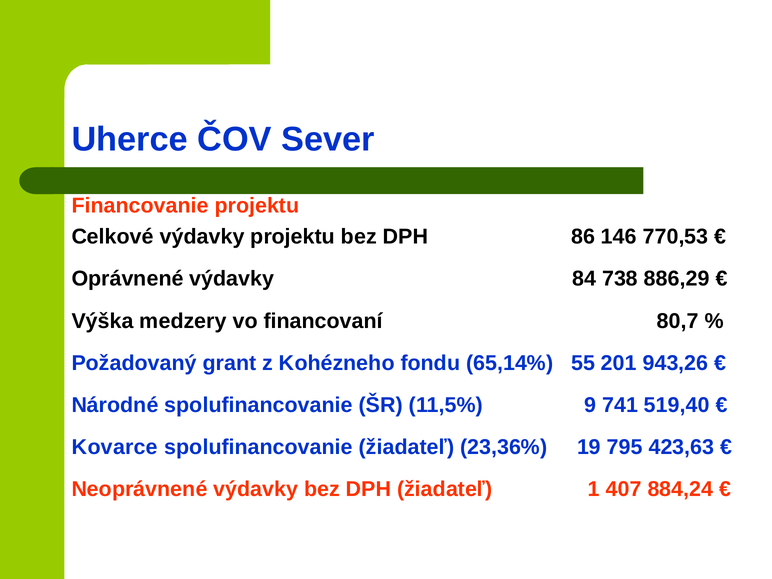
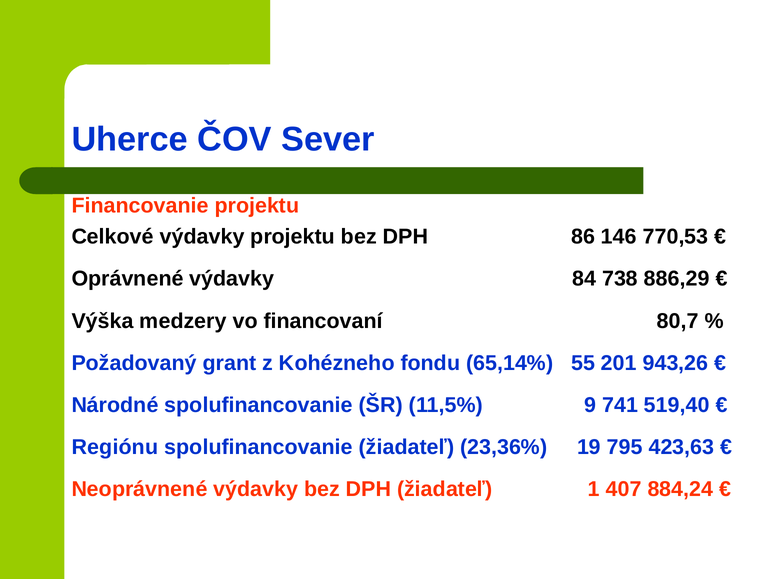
Kovarce: Kovarce -> Regiónu
